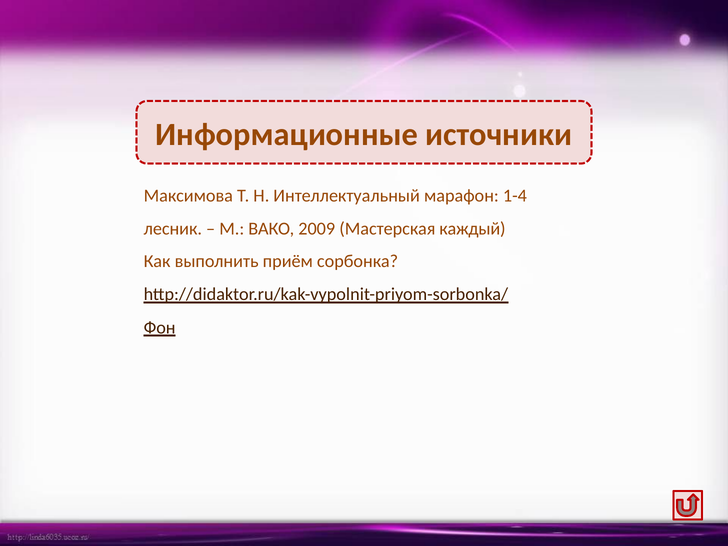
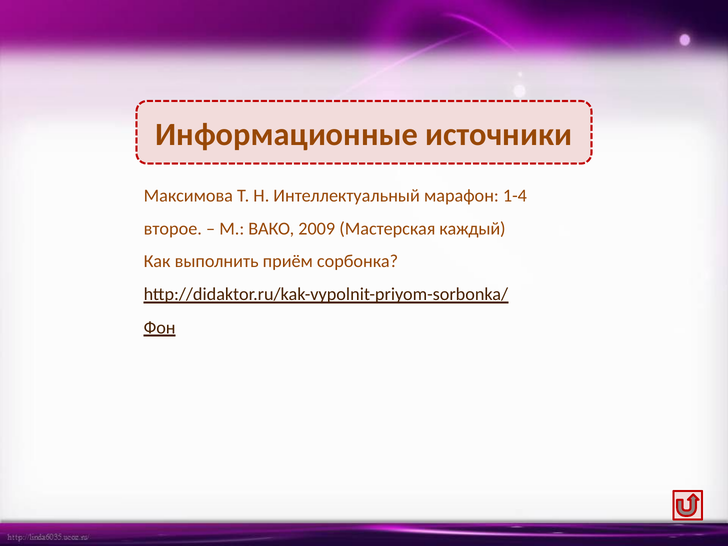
лесник: лесник -> второе
